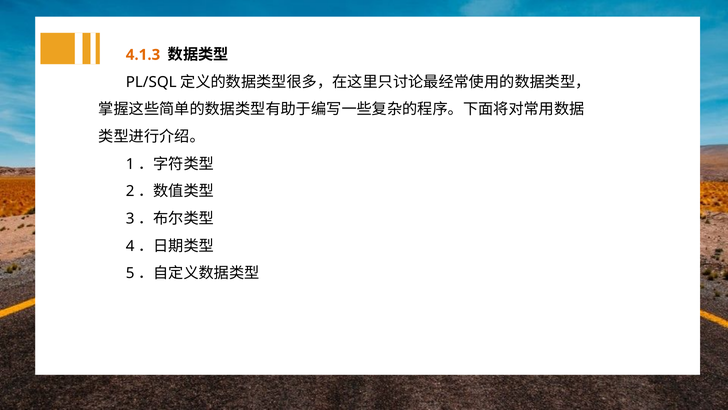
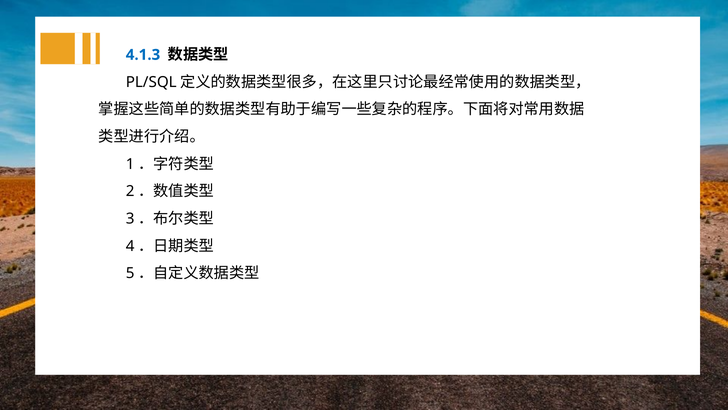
4.1.3 colour: orange -> blue
